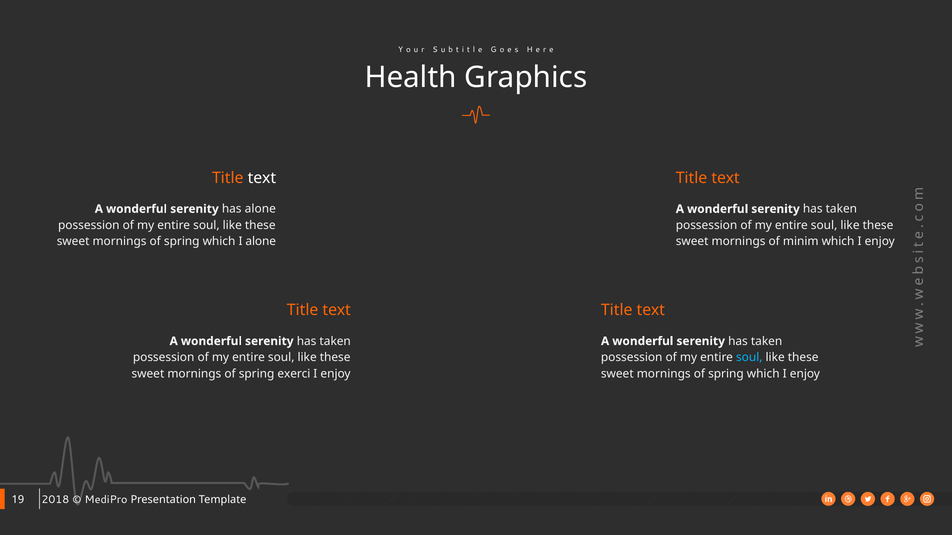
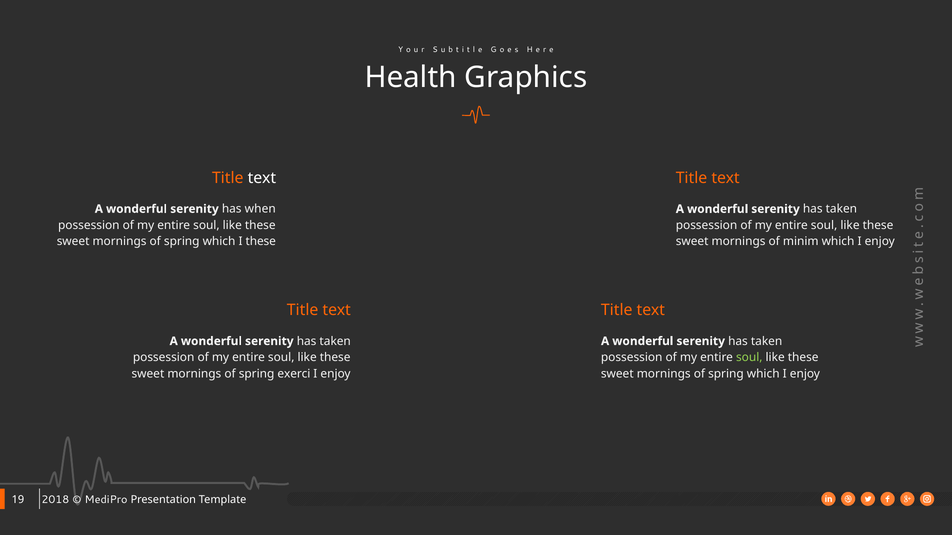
has alone: alone -> when
I alone: alone -> these
soul at (749, 358) colour: light blue -> light green
